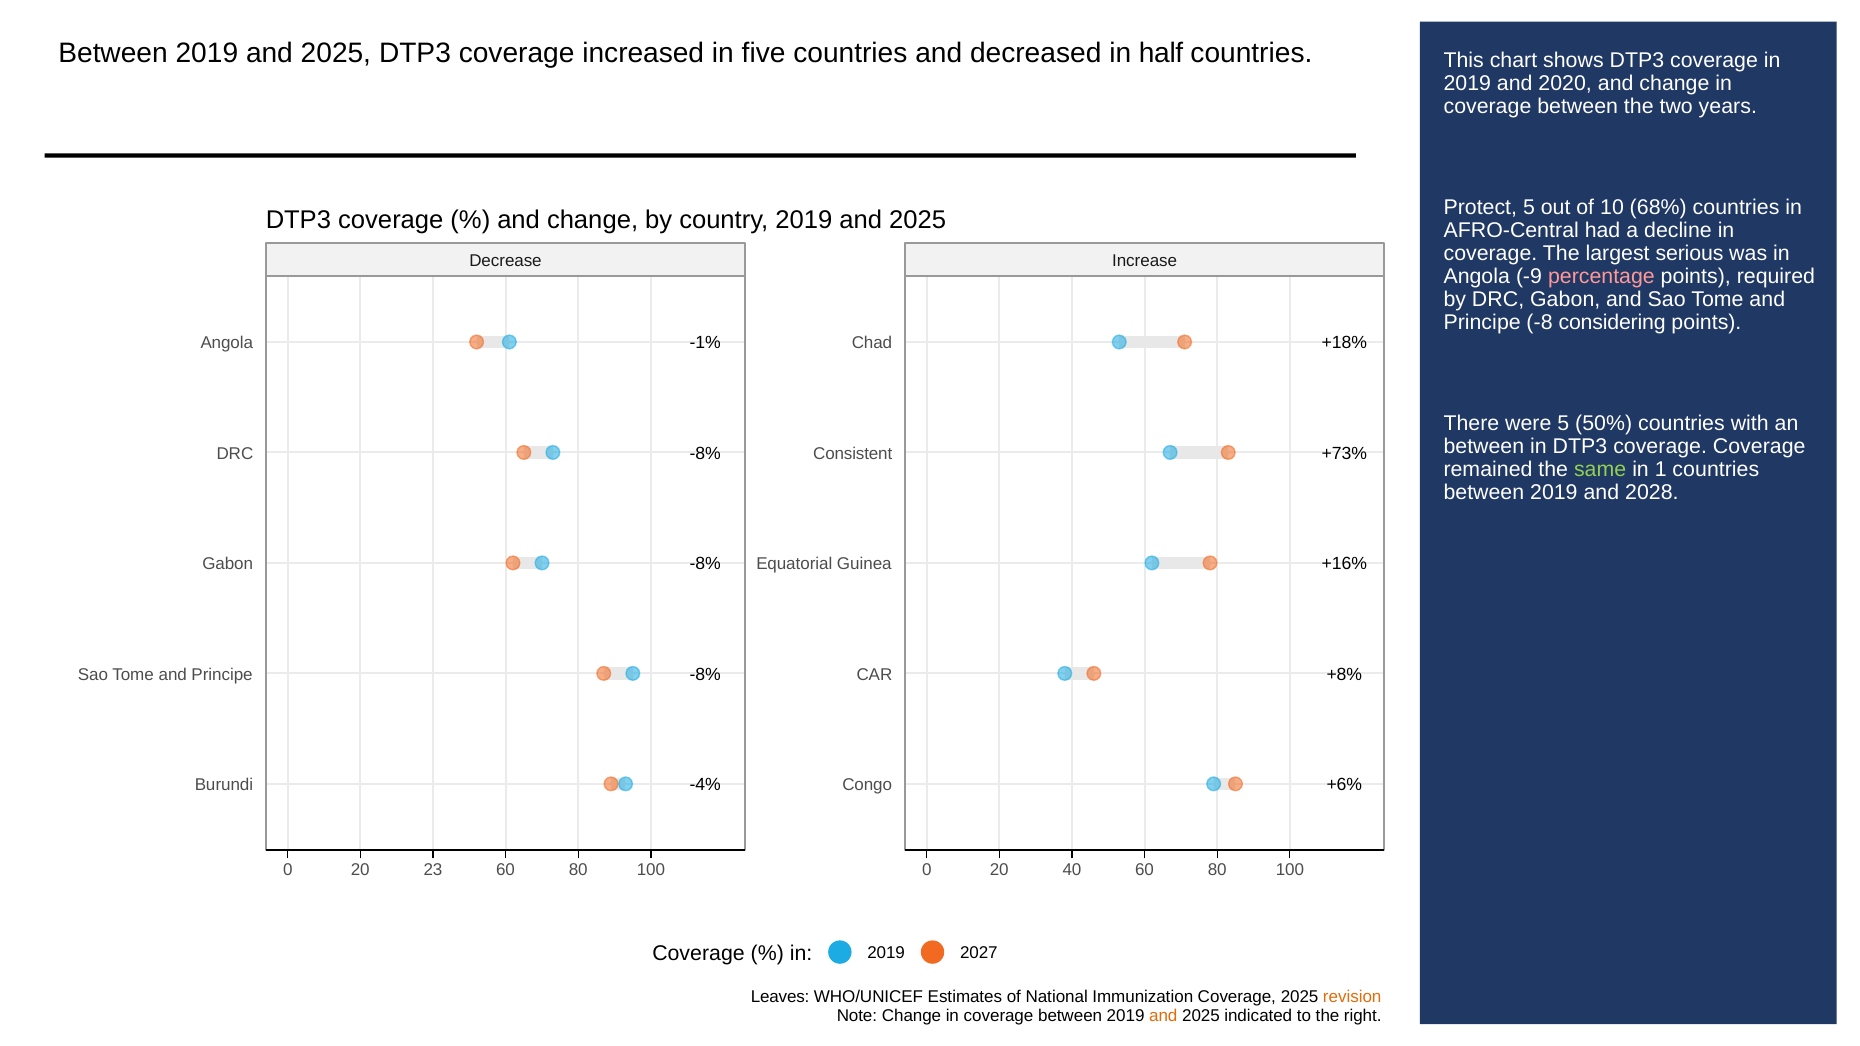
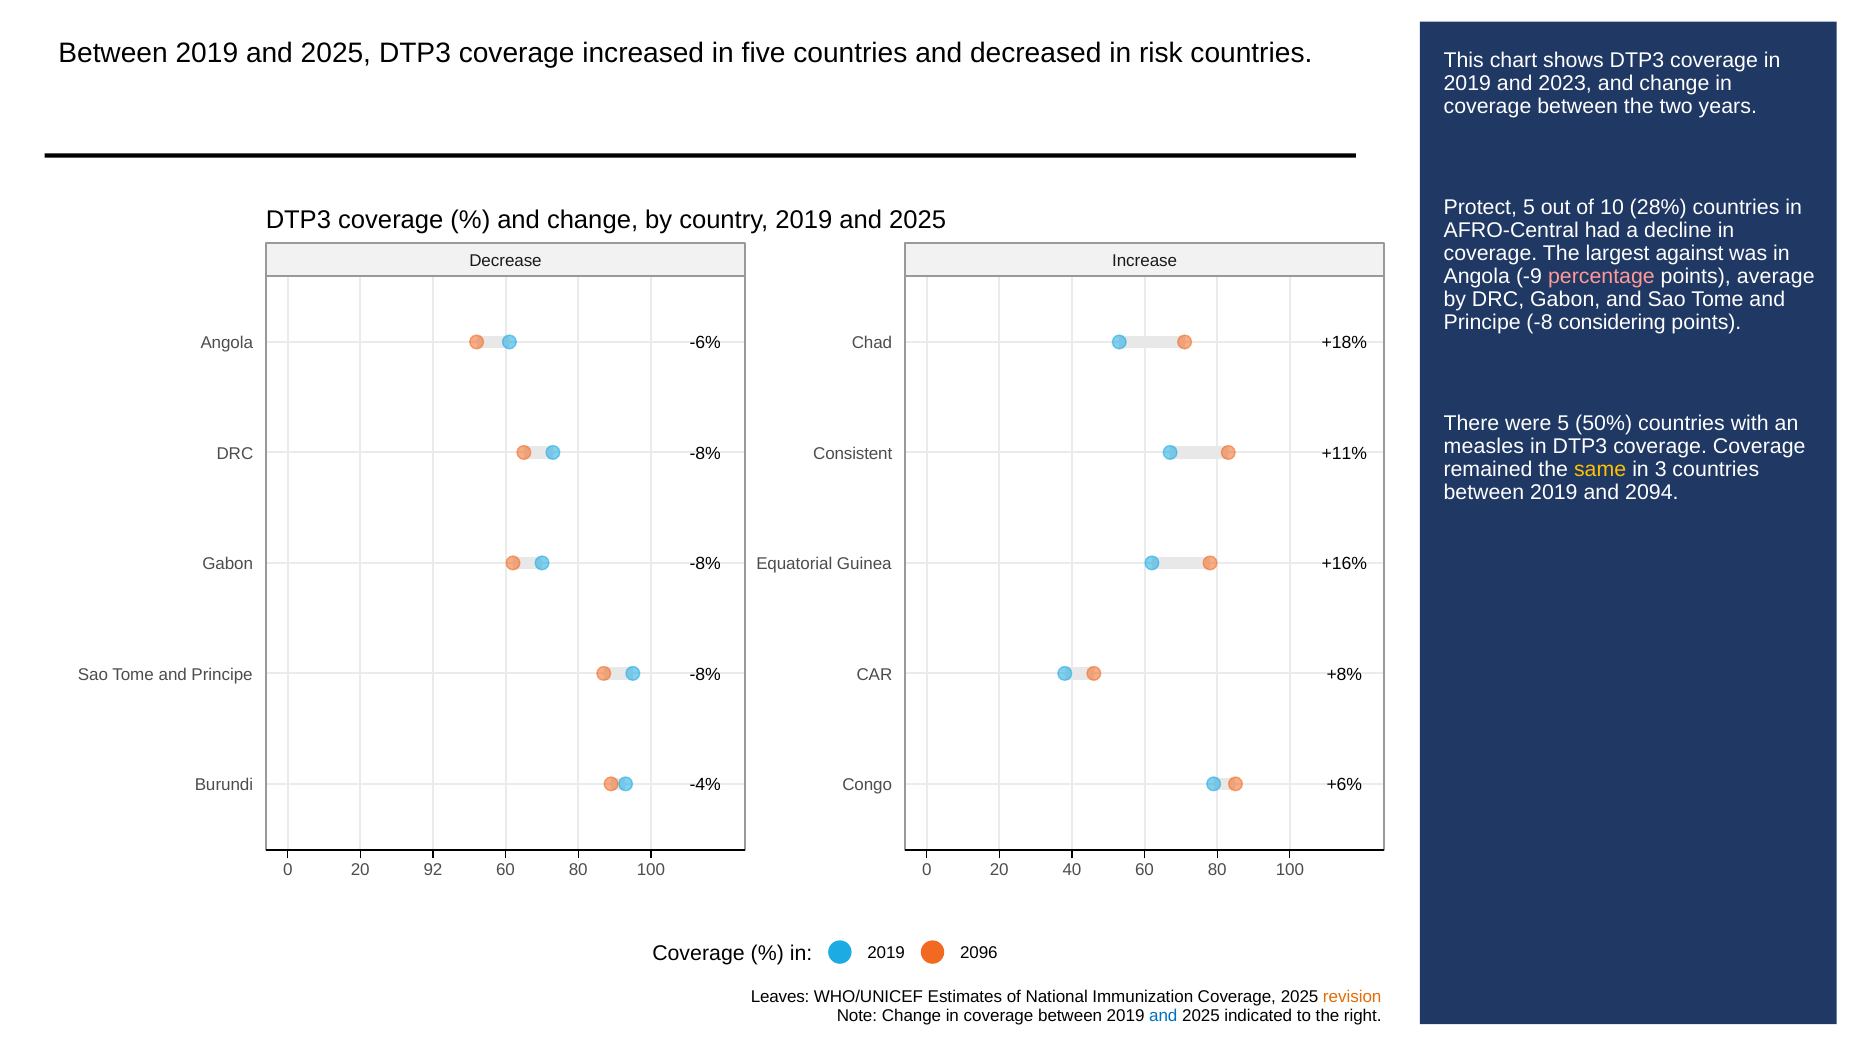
half: half -> risk
2020: 2020 -> 2023
68%: 68% -> 28%
serious: serious -> against
required: required -> average
-1%: -1% -> -6%
between at (1484, 446): between -> measles
+73%: +73% -> +11%
same colour: light green -> yellow
1: 1 -> 3
2028: 2028 -> 2094
23: 23 -> 92
2027: 2027 -> 2096
and at (1163, 1016) colour: orange -> blue
